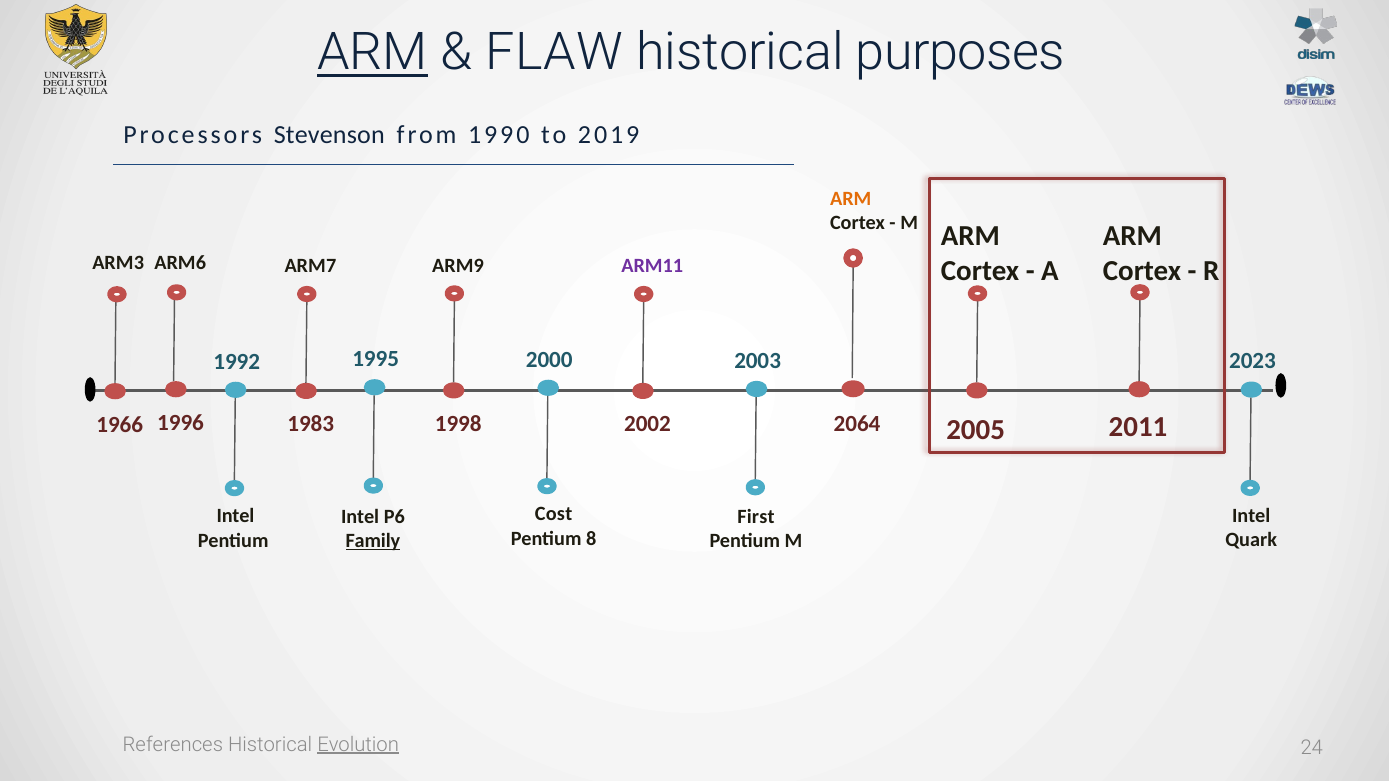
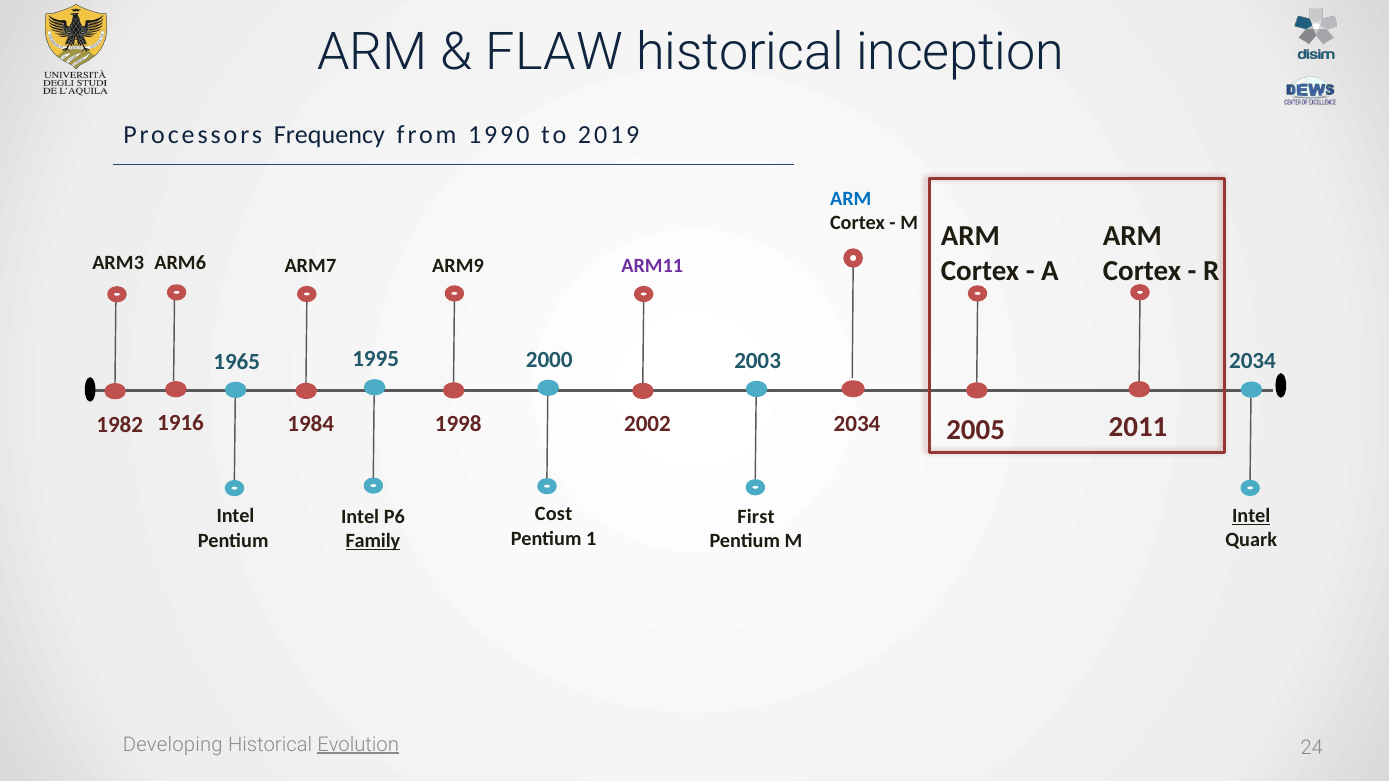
ARM at (373, 53) underline: present -> none
purposes: purposes -> inception
Stevenson: Stevenson -> Frequency
ARM at (851, 199) colour: orange -> blue
2023 at (1252, 361): 2023 -> 2034
1992: 1992 -> 1965
1996: 1996 -> 1916
2064 at (857, 424): 2064 -> 2034
1983: 1983 -> 1984
1966: 1966 -> 1982
Intel at (1251, 516) underline: none -> present
8: 8 -> 1
References: References -> Developing
